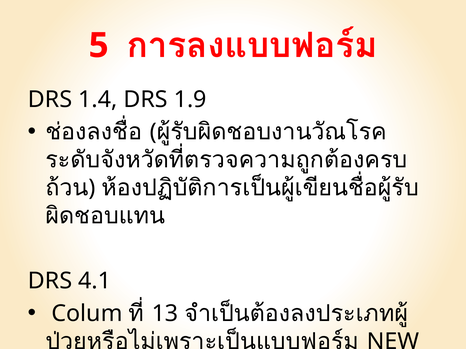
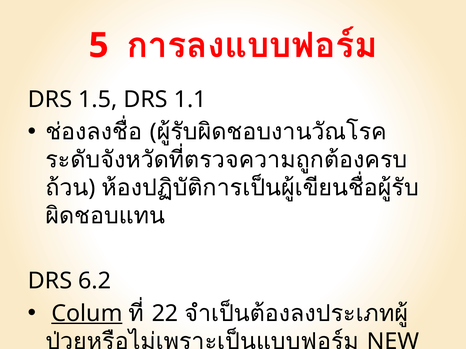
1.4: 1.4 -> 1.5
1.9: 1.9 -> 1.1
4.1: 4.1 -> 6.2
Colum underline: none -> present
13: 13 -> 22
